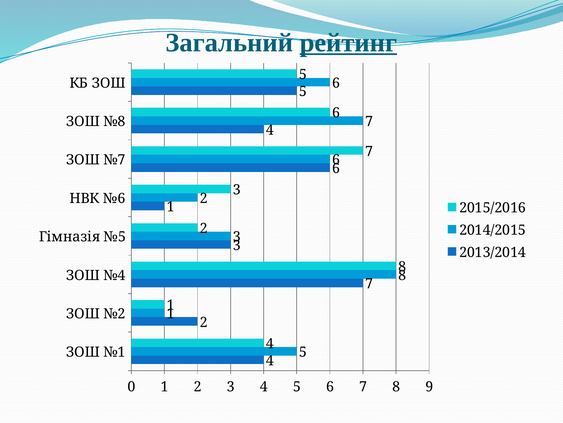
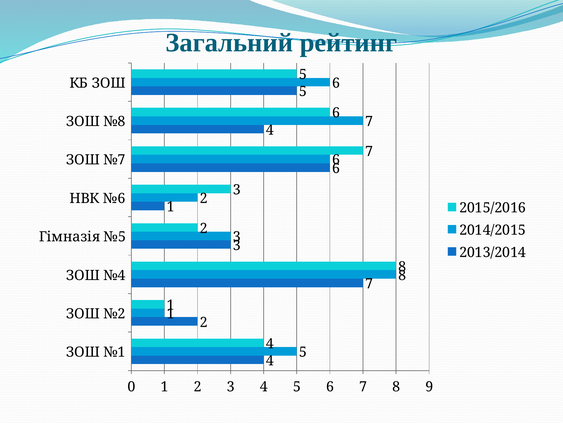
рейтинг underline: present -> none
